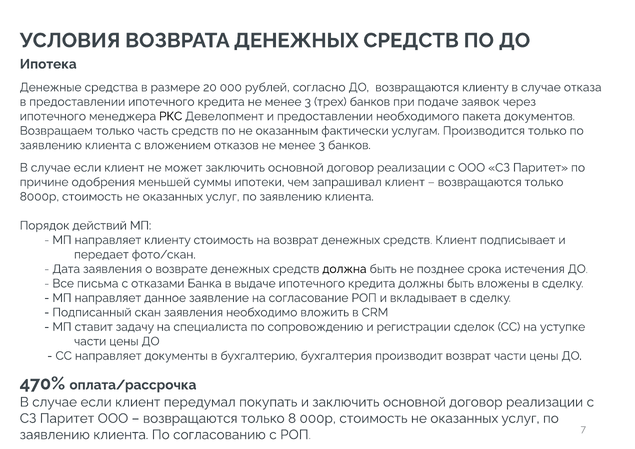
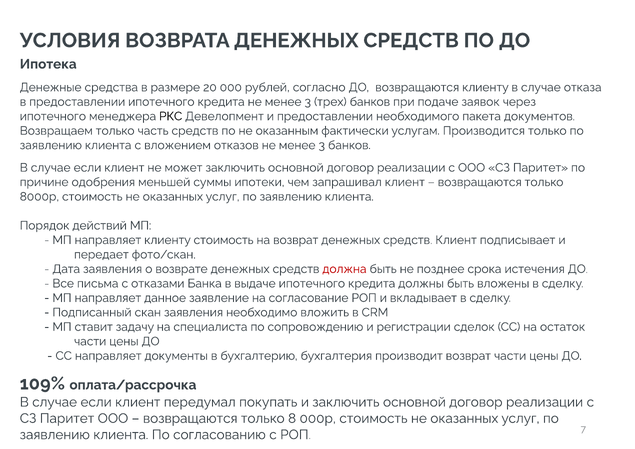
должна colour: black -> red
уступке: уступке -> остаток
470%: 470% -> 109%
